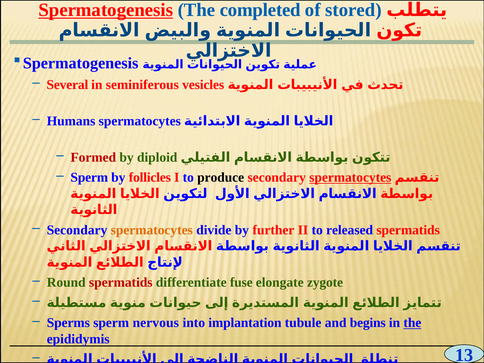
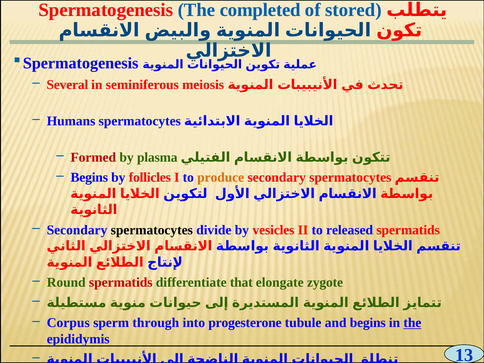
Spermatogenesis underline: present -> none
vesicles: vesicles -> meiosis
diploid: diploid -> plasma
Sperm at (89, 178): Sperm -> Begins
produce colour: black -> orange
spermatocytes at (350, 178) underline: present -> none
spermatocytes at (152, 230) colour: orange -> black
further: further -> vesicles
fuse: fuse -> that
Sperms: Sperms -> Corpus
nervous: nervous -> through
implantation: implantation -> progesterone
